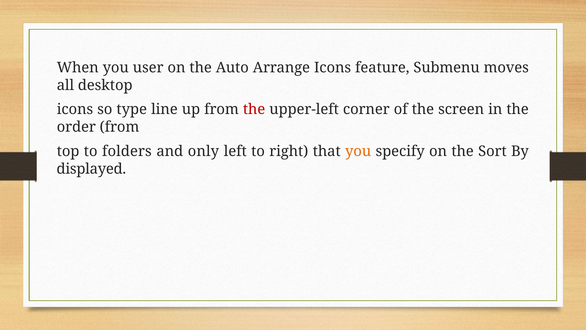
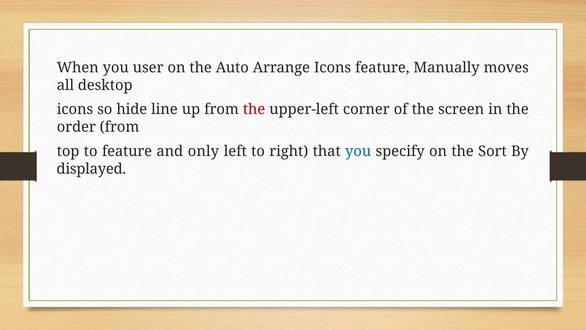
Submenu: Submenu -> Manually
type: type -> hide
to folders: folders -> feature
you at (358, 151) colour: orange -> blue
